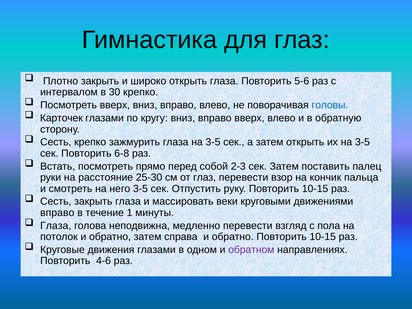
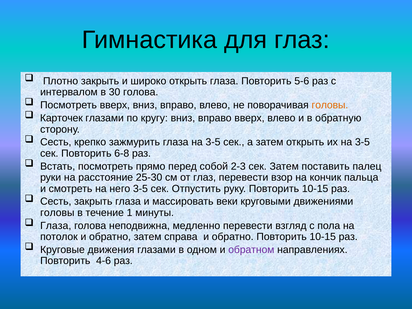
30 крепко: крепко -> голова
головы at (330, 105) colour: blue -> orange
вправо at (57, 213): вправо -> головы
